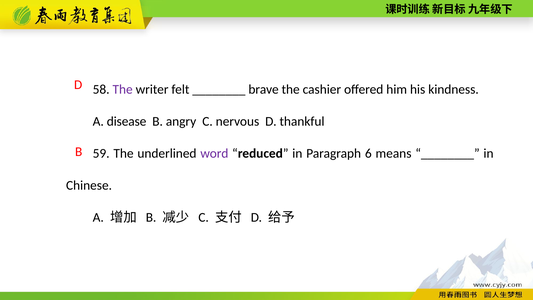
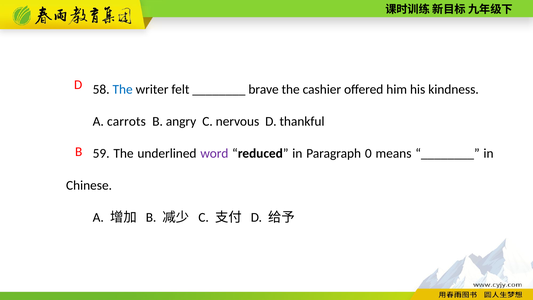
The at (123, 89) colour: purple -> blue
disease: disease -> carrots
6: 6 -> 0
